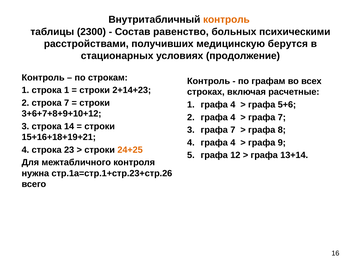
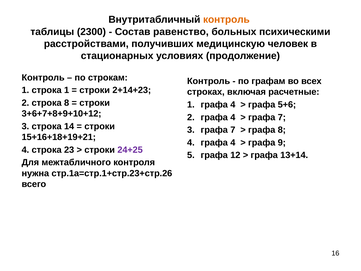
берутся: берутся -> человек
строка 7: 7 -> 8
24+25 colour: orange -> purple
